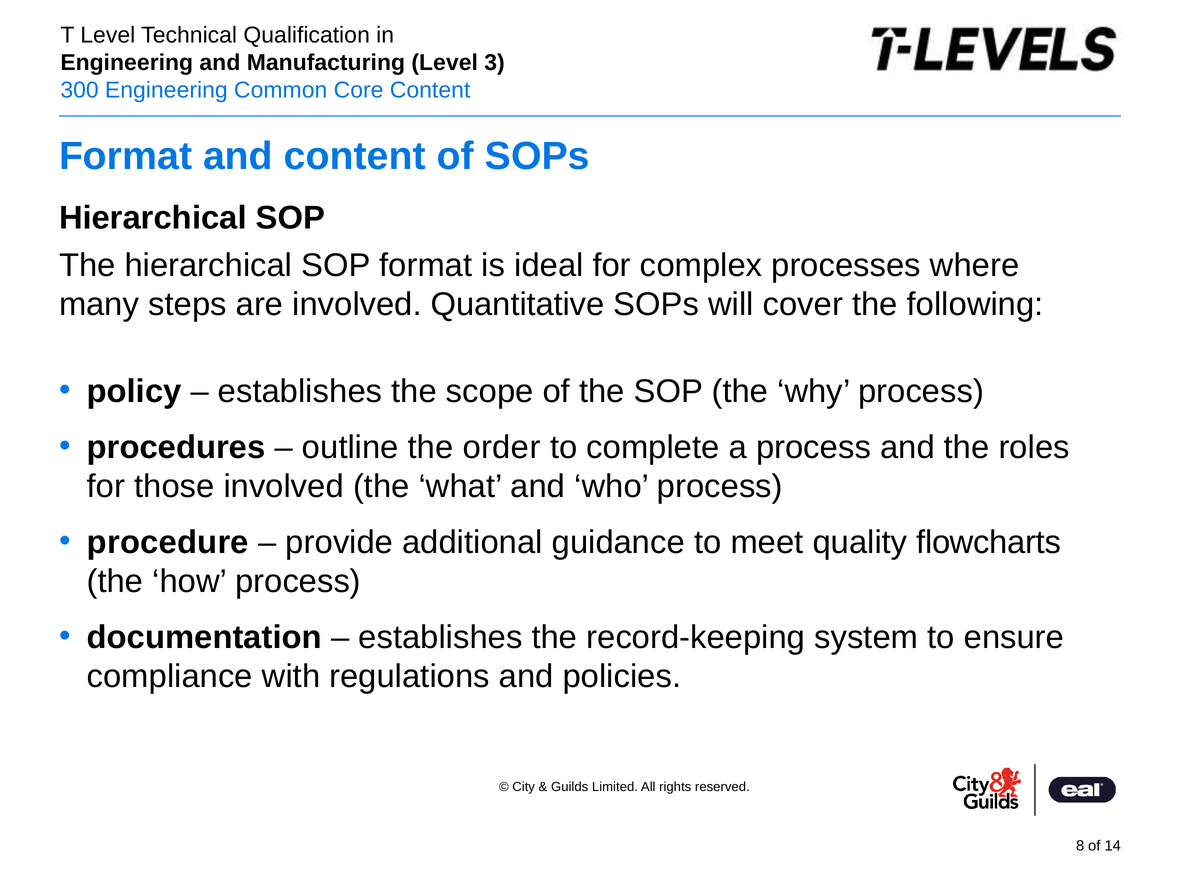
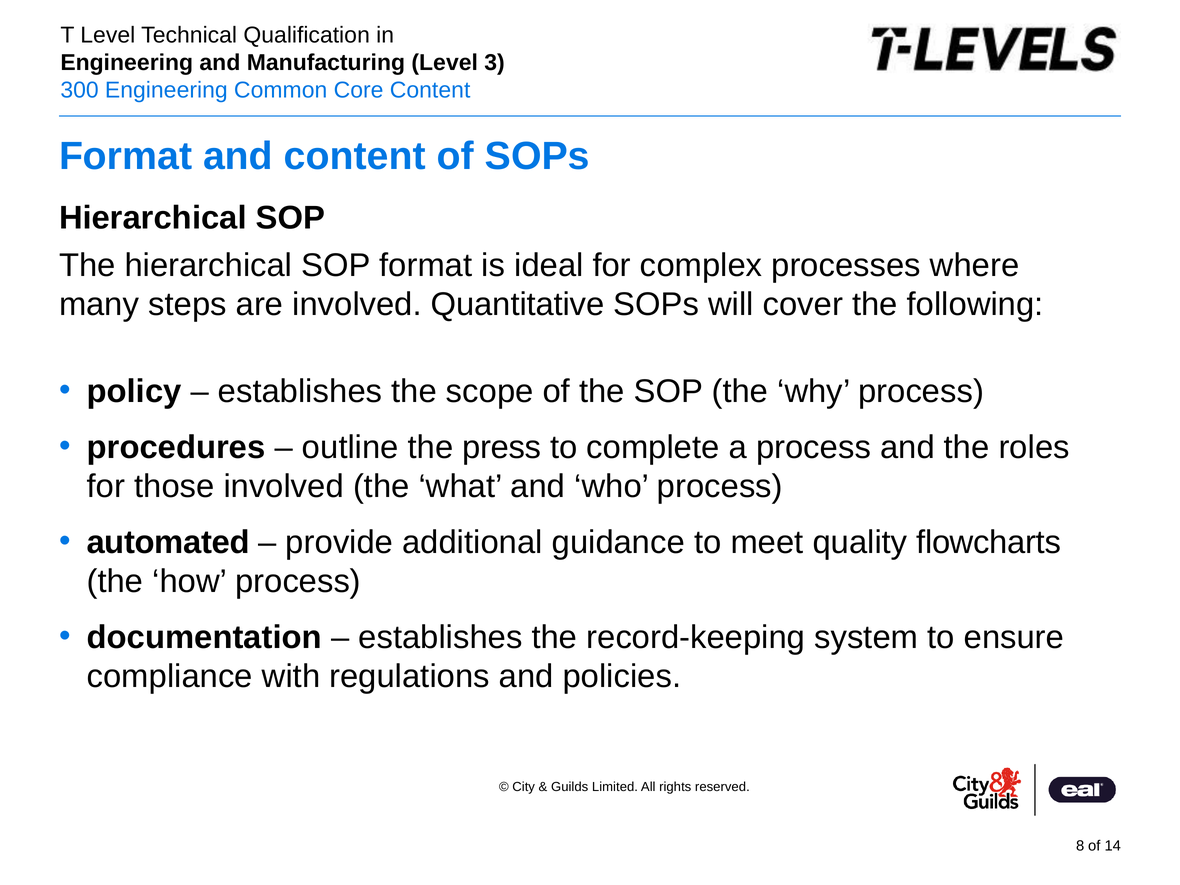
order: order -> press
procedure: procedure -> automated
